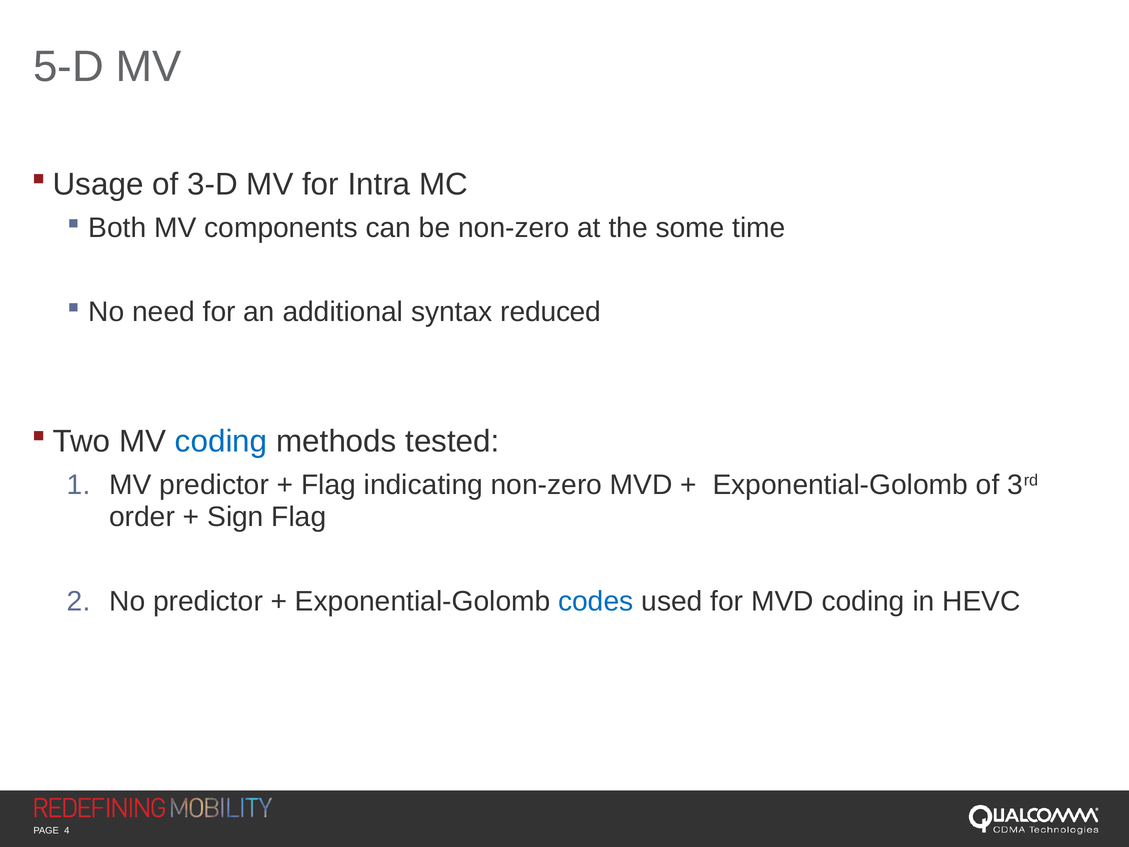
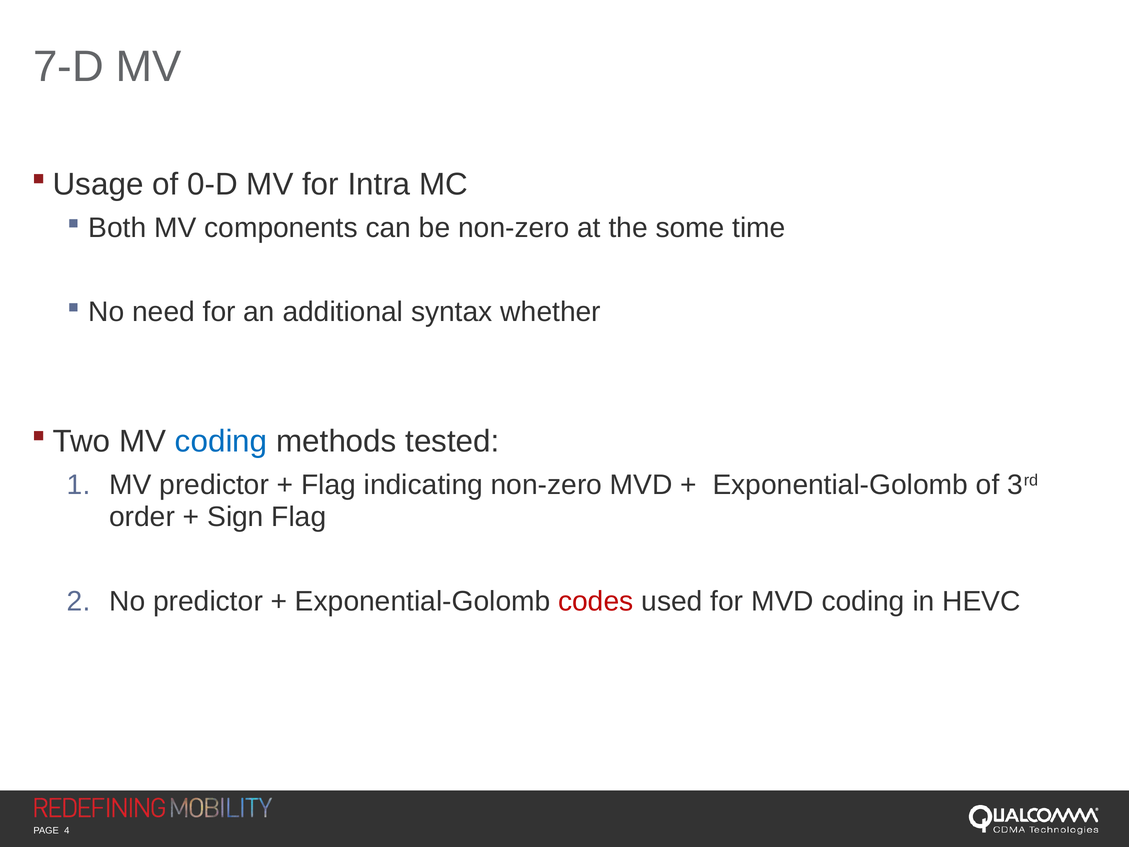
5-D: 5-D -> 7-D
3-D: 3-D -> 0-D
reduced: reduced -> whether
codes colour: blue -> red
